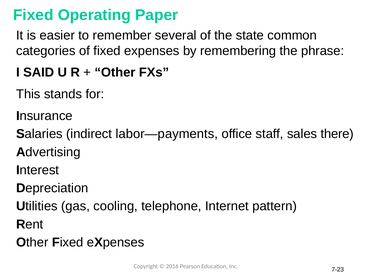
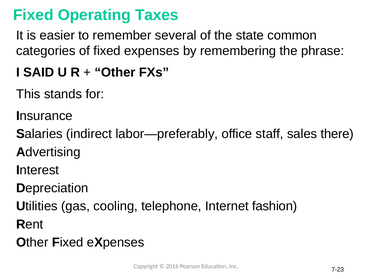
Paper: Paper -> Taxes
labor—payments: labor—payments -> labor—preferably
pattern: pattern -> fashion
